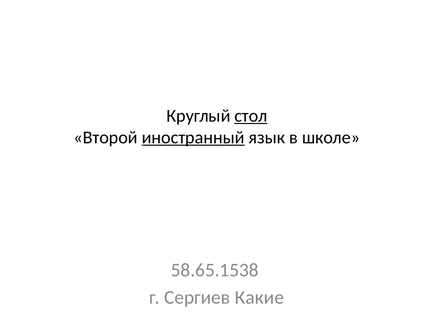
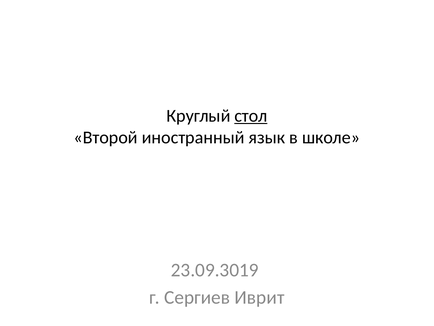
иностранный underline: present -> none
58.65.1538: 58.65.1538 -> 23.09.3019
Какие: Какие -> Иврит
